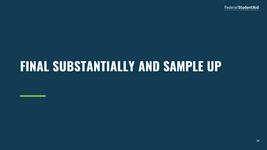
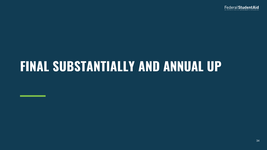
SAMPLE: SAMPLE -> ANNUAL
